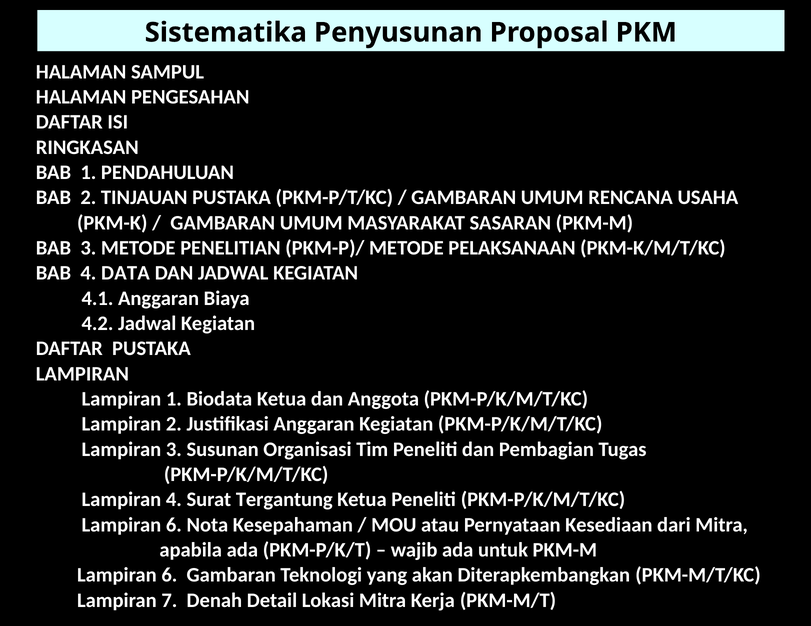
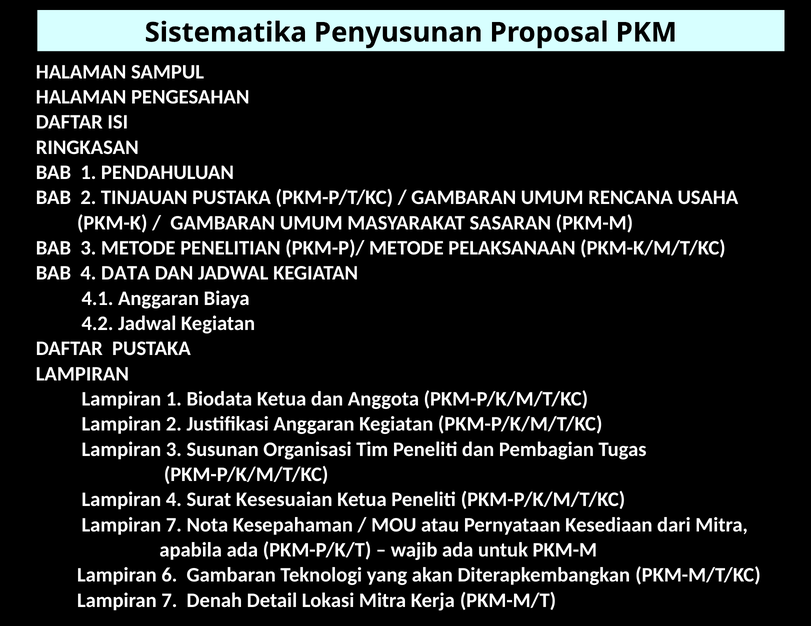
Tergantung: Tergantung -> Kesesuaian
6 at (174, 525): 6 -> 7
